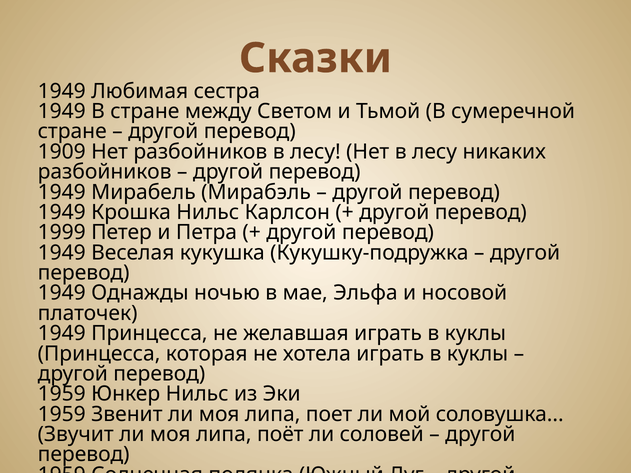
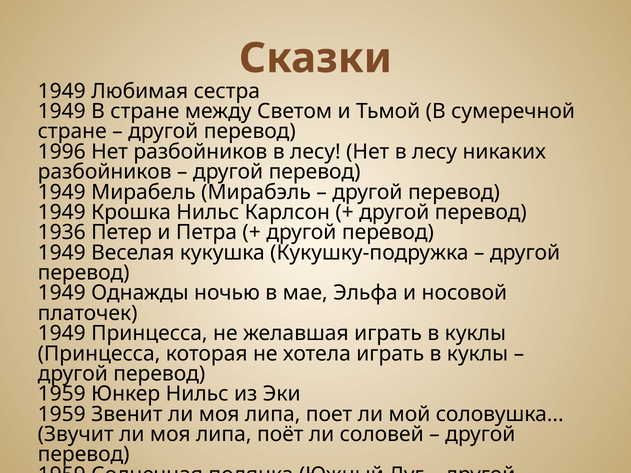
1909: 1909 -> 1996
1999: 1999 -> 1936
